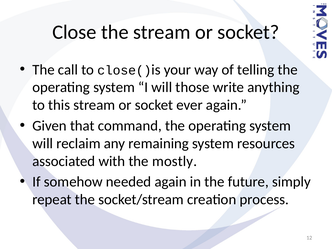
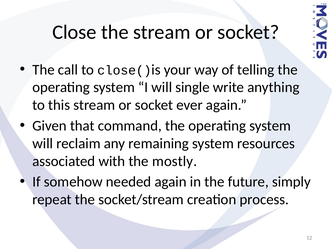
those: those -> single
